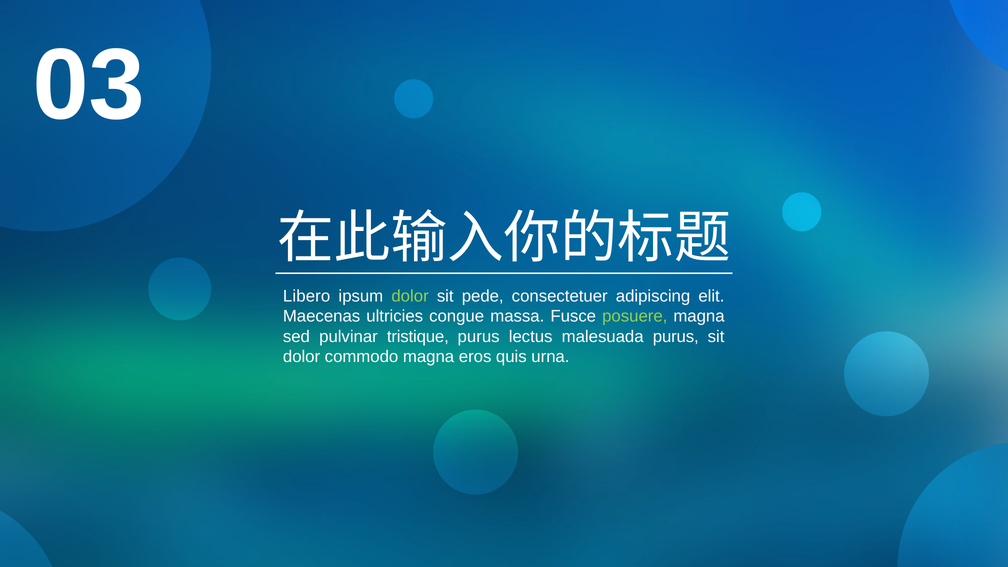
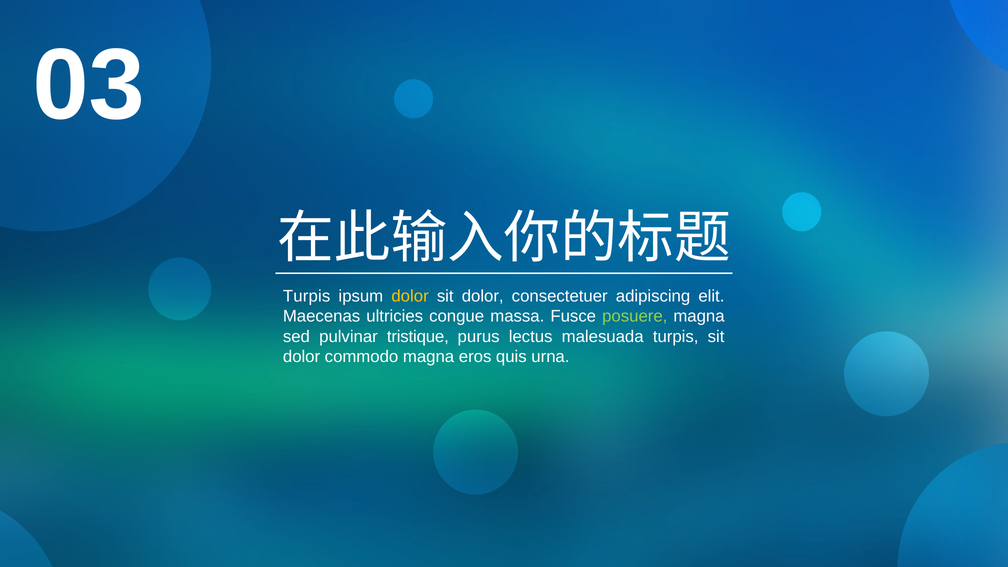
Libero at (307, 296): Libero -> Turpis
dolor at (410, 296) colour: light green -> yellow
pede at (483, 296): pede -> dolor
malesuada purus: purus -> turpis
